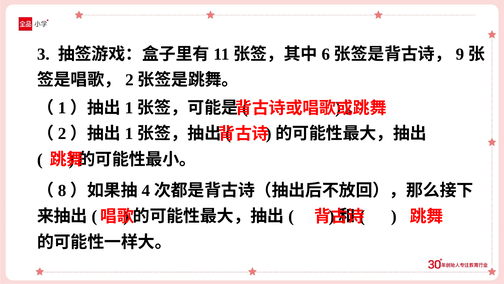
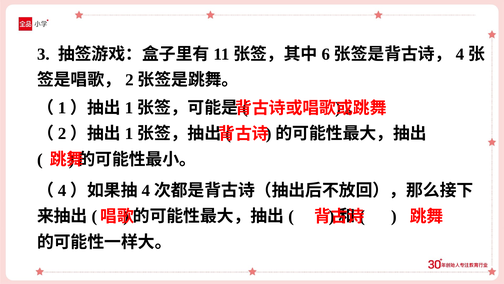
9 at (460, 54): 9 -> 4
8 at (62, 190): 8 -> 4
